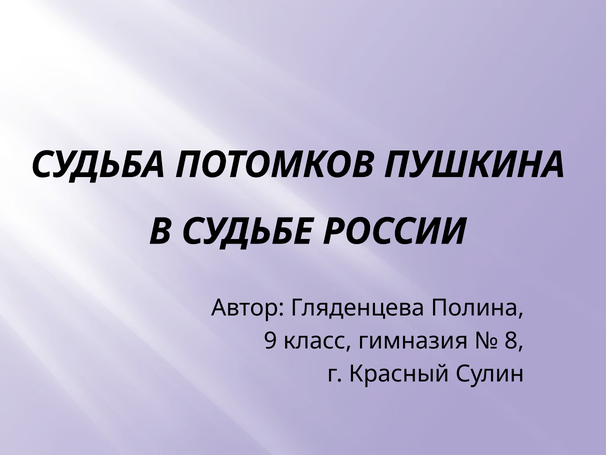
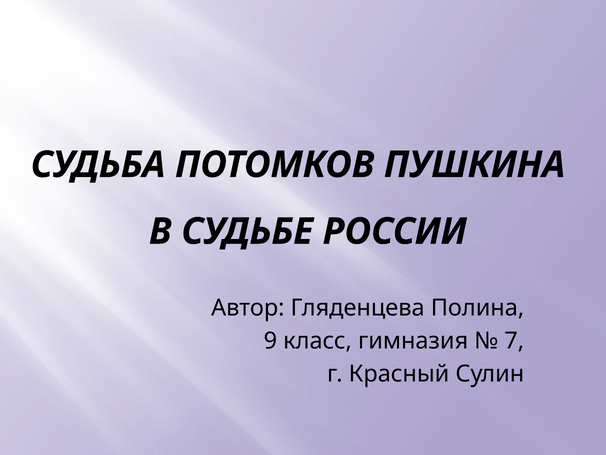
8: 8 -> 7
